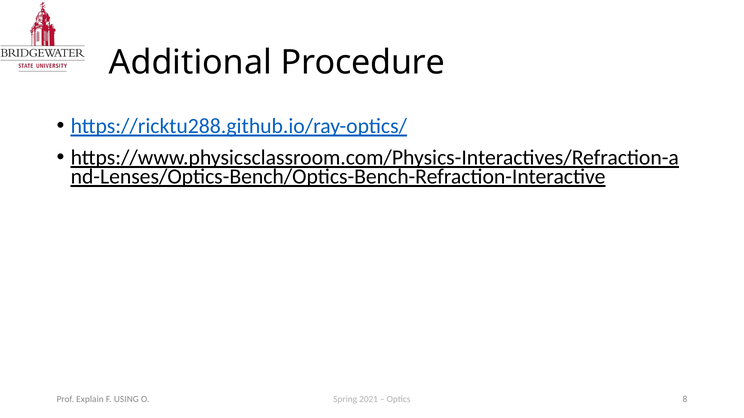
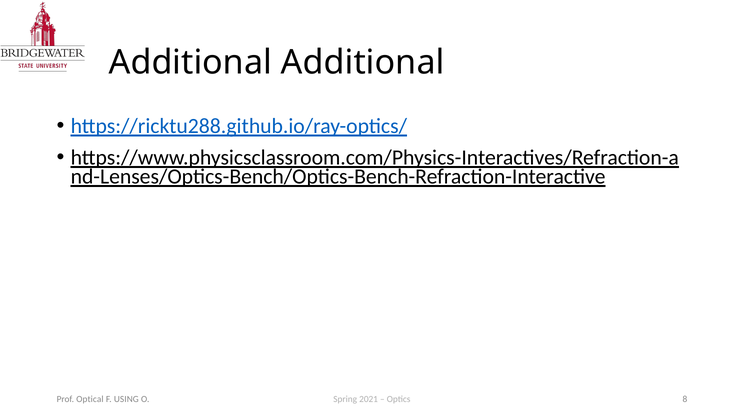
Additional Procedure: Procedure -> Additional
Explain: Explain -> Optical
